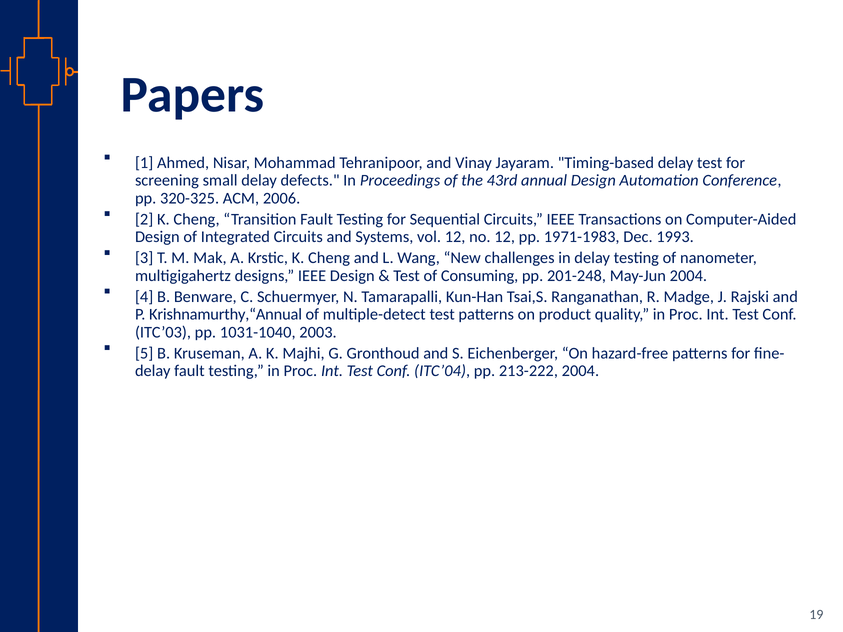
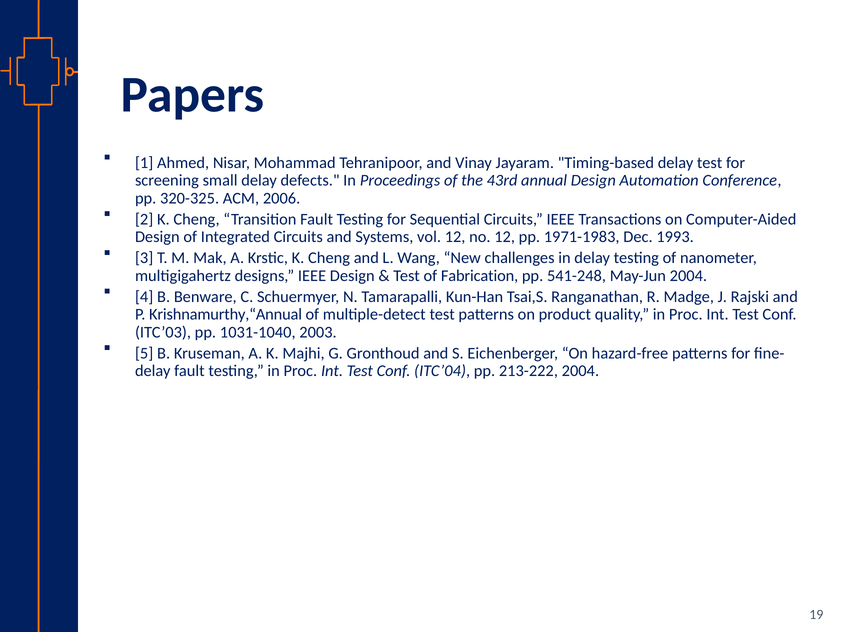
Consuming: Consuming -> Fabrication
201-248: 201-248 -> 541-248
